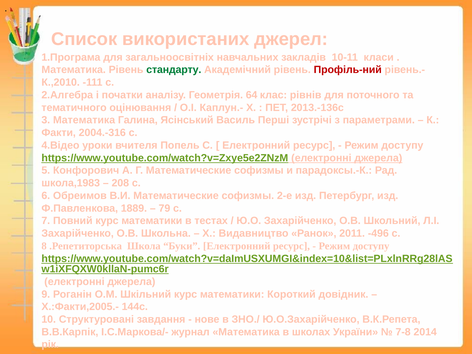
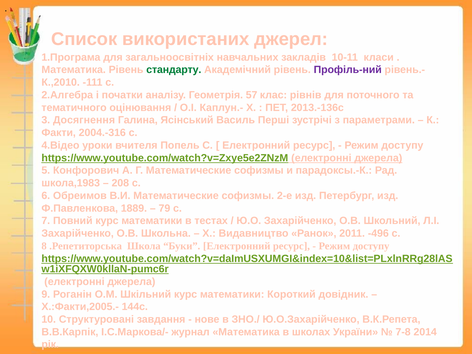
Профіль-ний colour: red -> purple
64: 64 -> 57
3 Математика: Математика -> Досягнення
